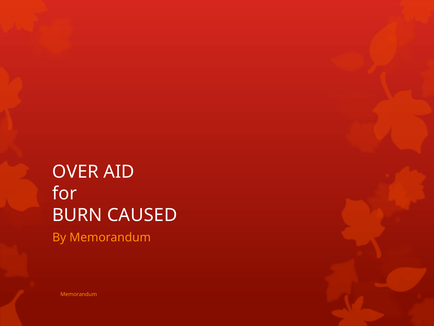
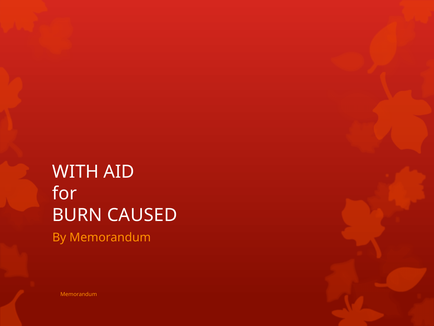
OVER: OVER -> WITH
